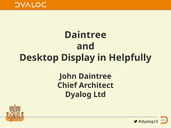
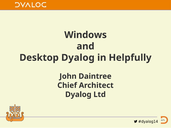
Daintree at (85, 35): Daintree -> Windows
Desktop Display: Display -> Dyalog
